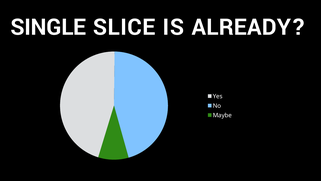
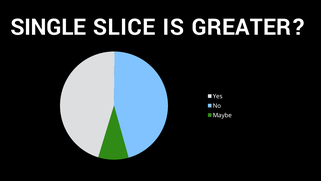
ALREADY: ALREADY -> GREATER
